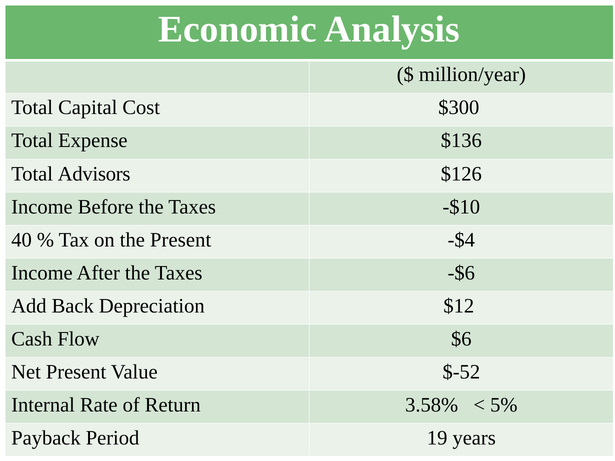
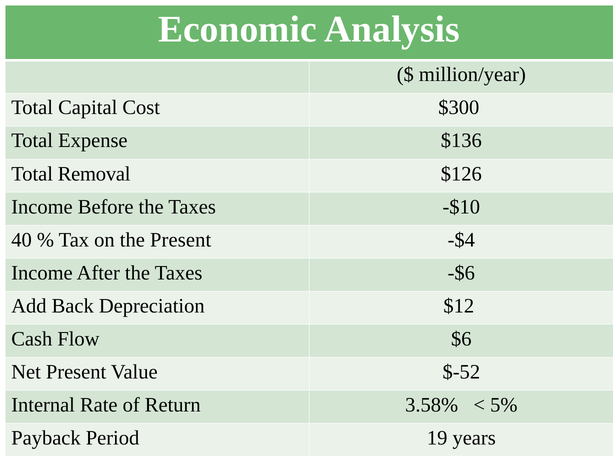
Advisors: Advisors -> Removal
